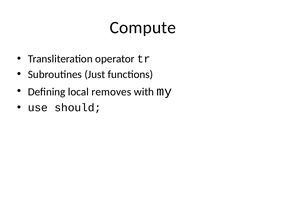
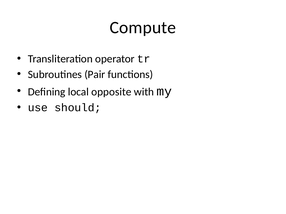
Just: Just -> Pair
removes: removes -> opposite
